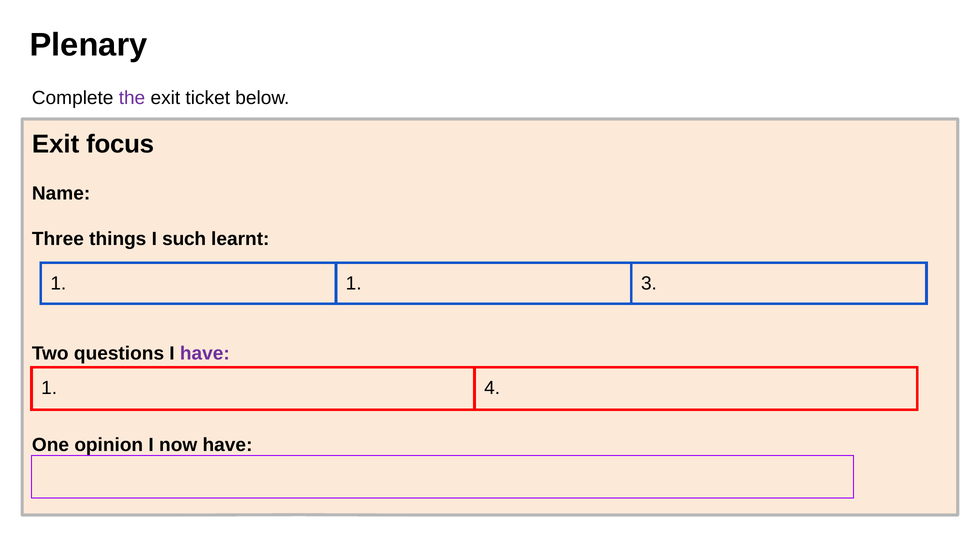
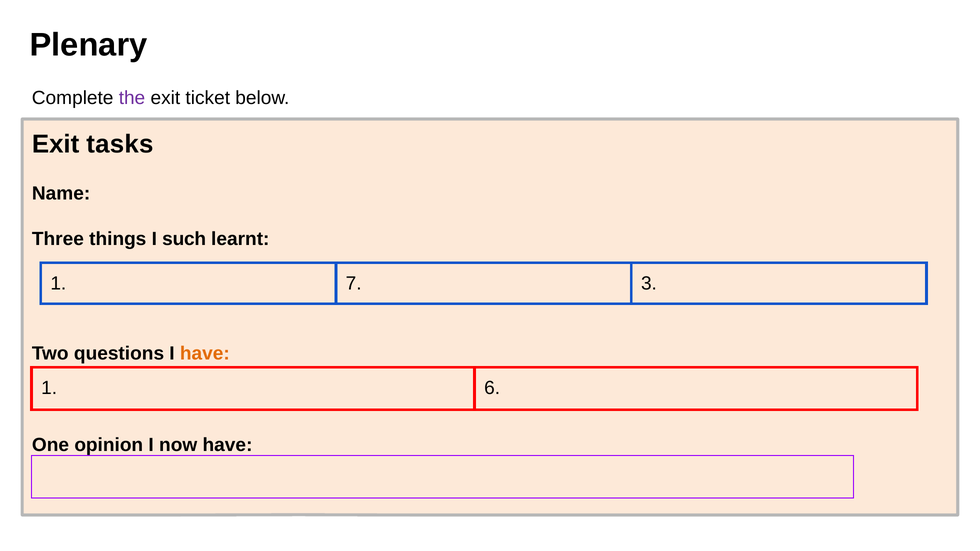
focus: focus -> tasks
1 1: 1 -> 7
have at (205, 354) colour: purple -> orange
4: 4 -> 6
